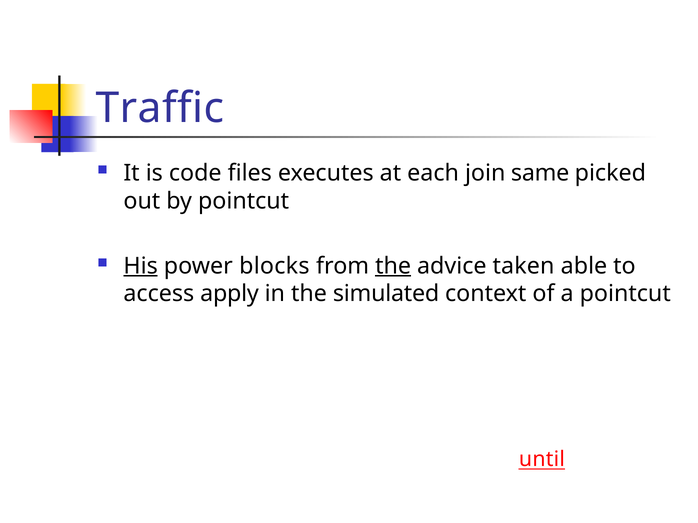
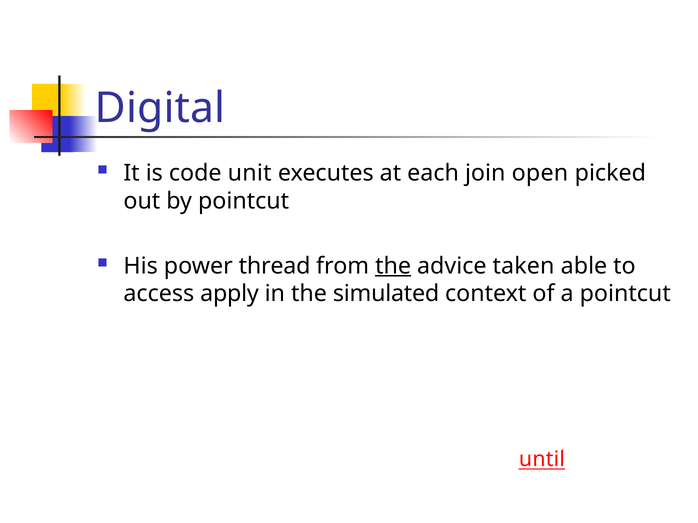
Traffic: Traffic -> Digital
files: files -> unit
same: same -> open
His underline: present -> none
blocks: blocks -> thread
